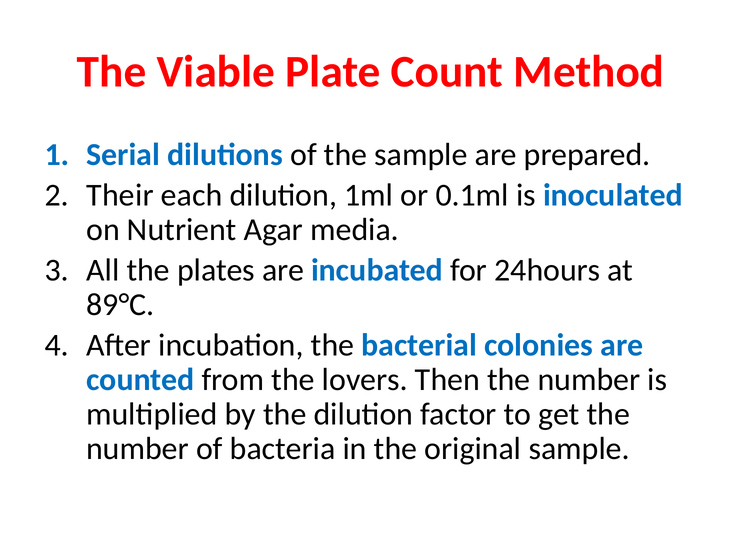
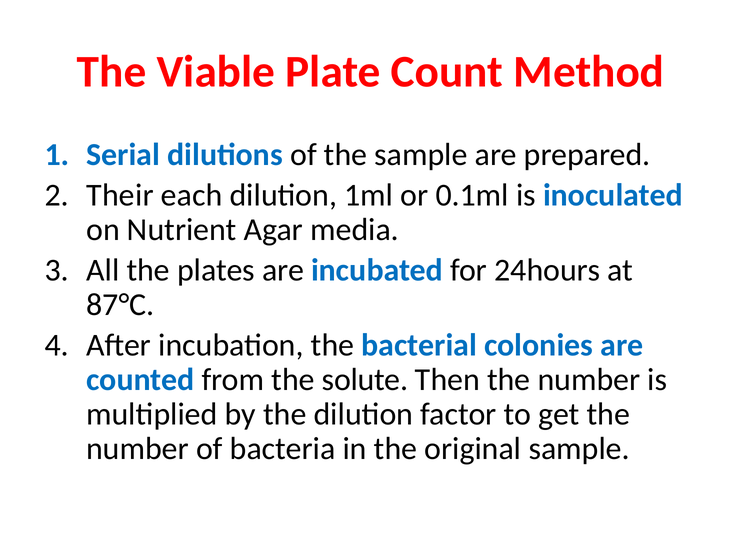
89°C: 89°C -> 87°C
lovers: lovers -> solute
